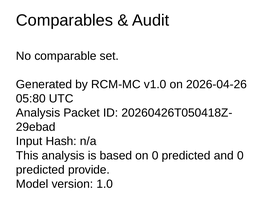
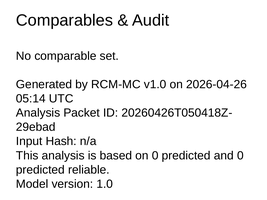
05:80: 05:80 -> 05:14
provide: provide -> reliable
